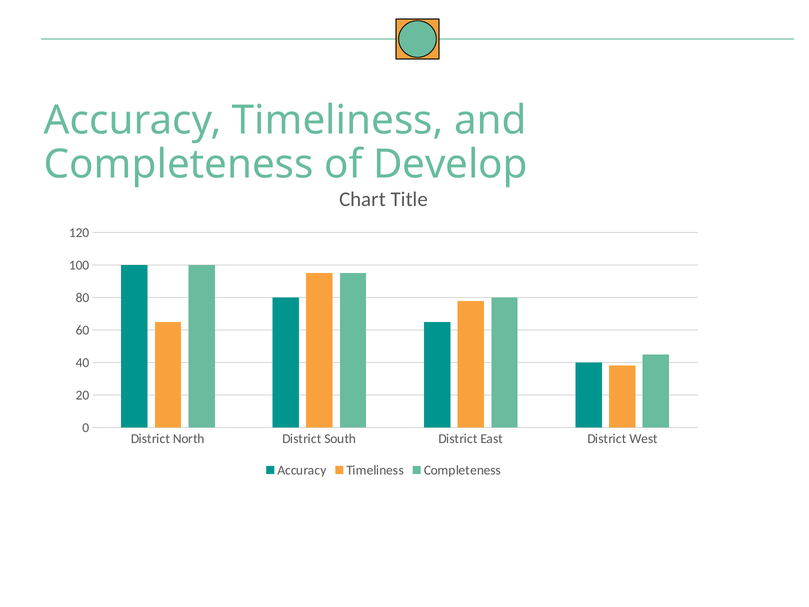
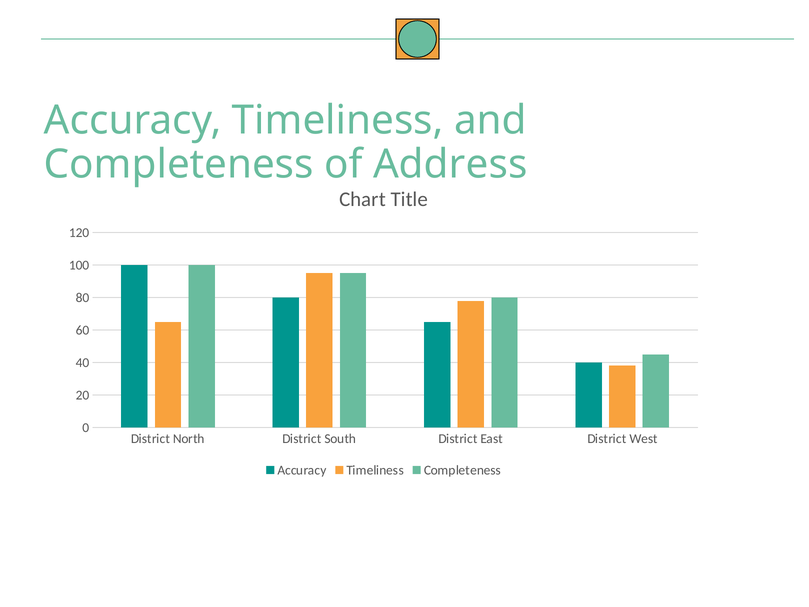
Develop: Develop -> Address
